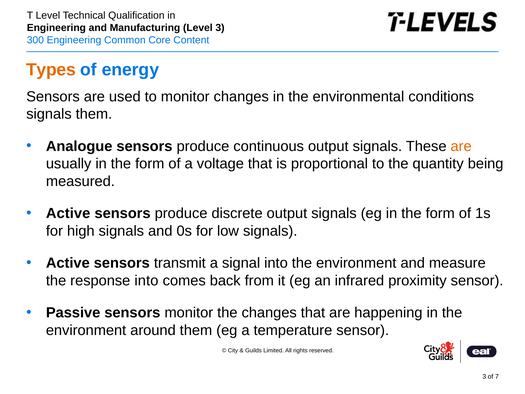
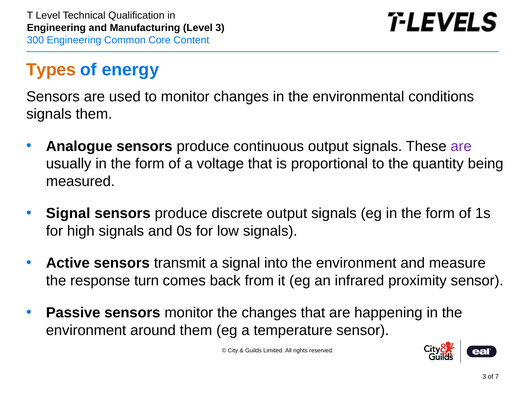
are at (461, 146) colour: orange -> purple
Active at (68, 213): Active -> Signal
response into: into -> turn
